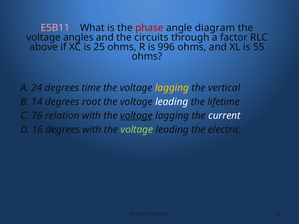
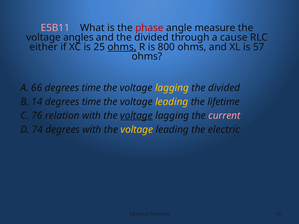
diagram: diagram -> measure
and the circuits: circuits -> divided
factor: factor -> cause
above: above -> either
ohms at (122, 47) underline: none -> present
996: 996 -> 800
55: 55 -> 57
24: 24 -> 66
vertical at (224, 88): vertical -> divided
14 degrees root: root -> time
leading at (172, 102) colour: white -> yellow
current colour: white -> pink
16: 16 -> 74
voltage at (137, 130) colour: light green -> yellow
